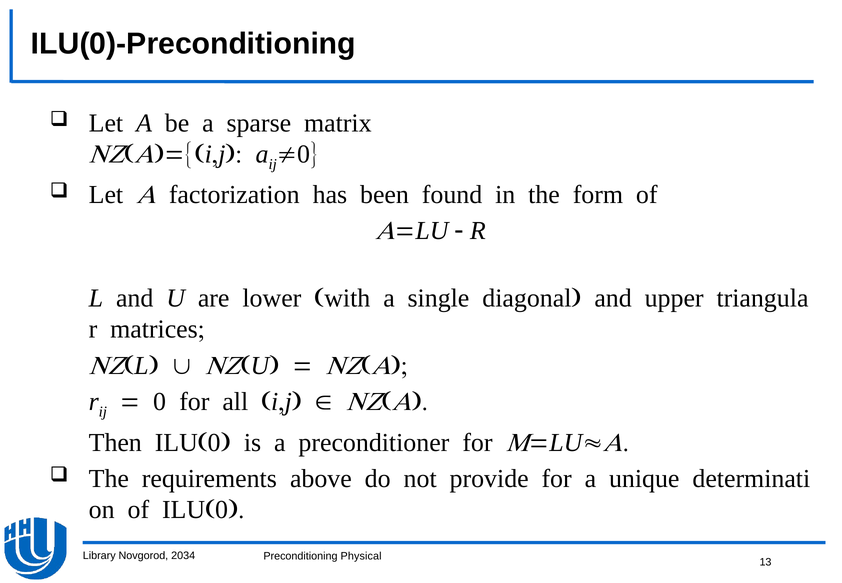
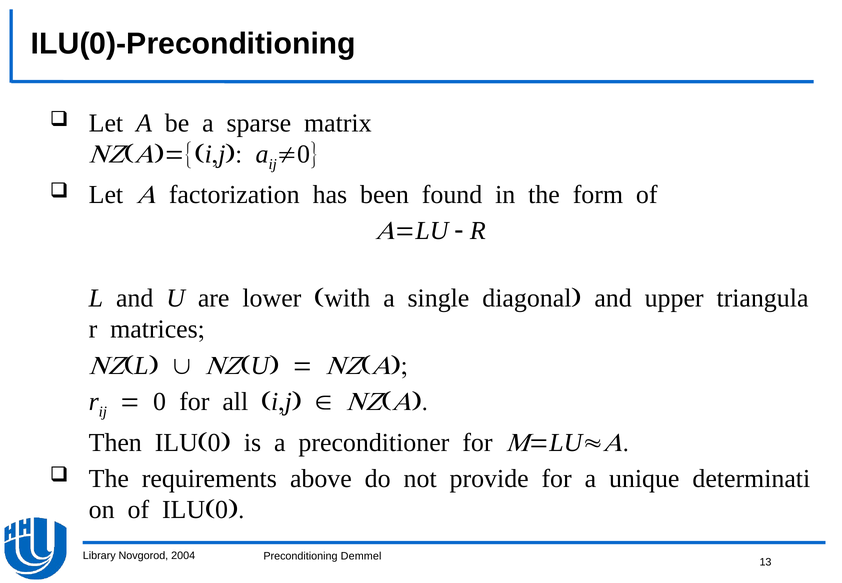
2034: 2034 -> 2004
Physical: Physical -> Demmel
